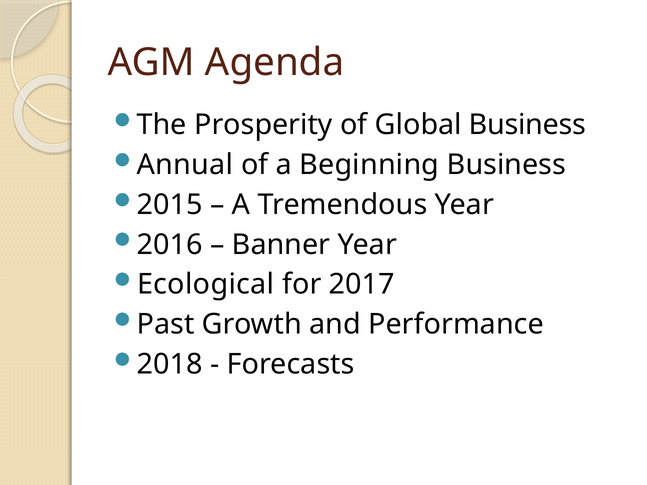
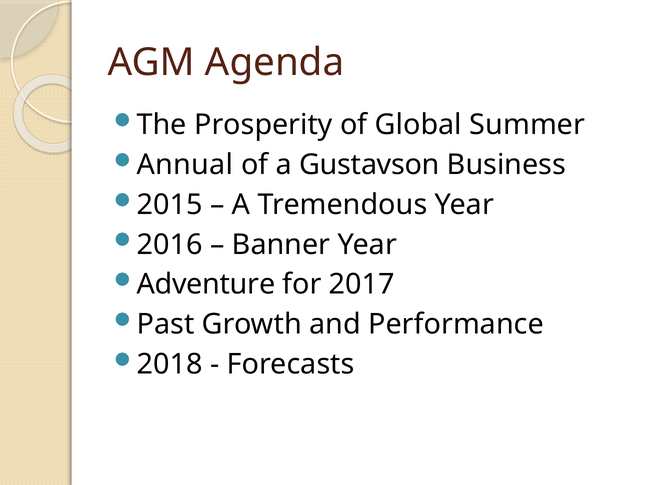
Global Business: Business -> Summer
Beginning: Beginning -> Gustavson
Ecological: Ecological -> Adventure
